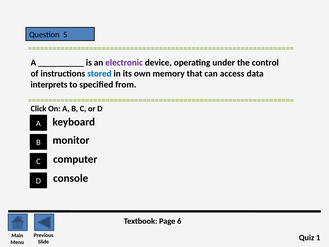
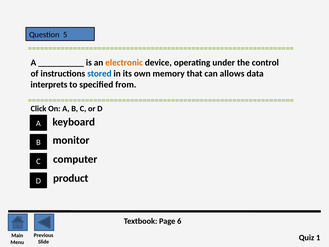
electronic colour: purple -> orange
access: access -> allows
console: console -> product
